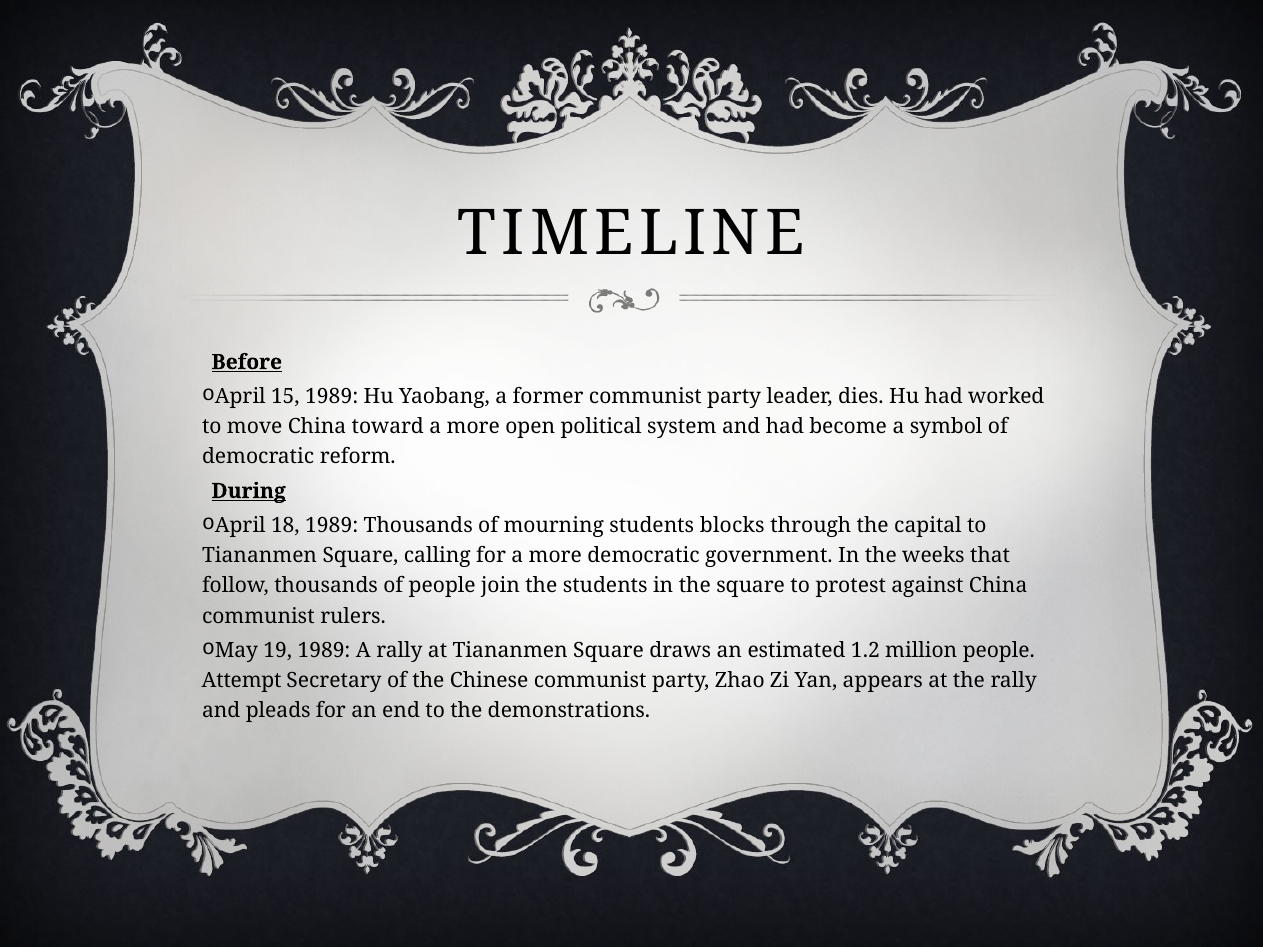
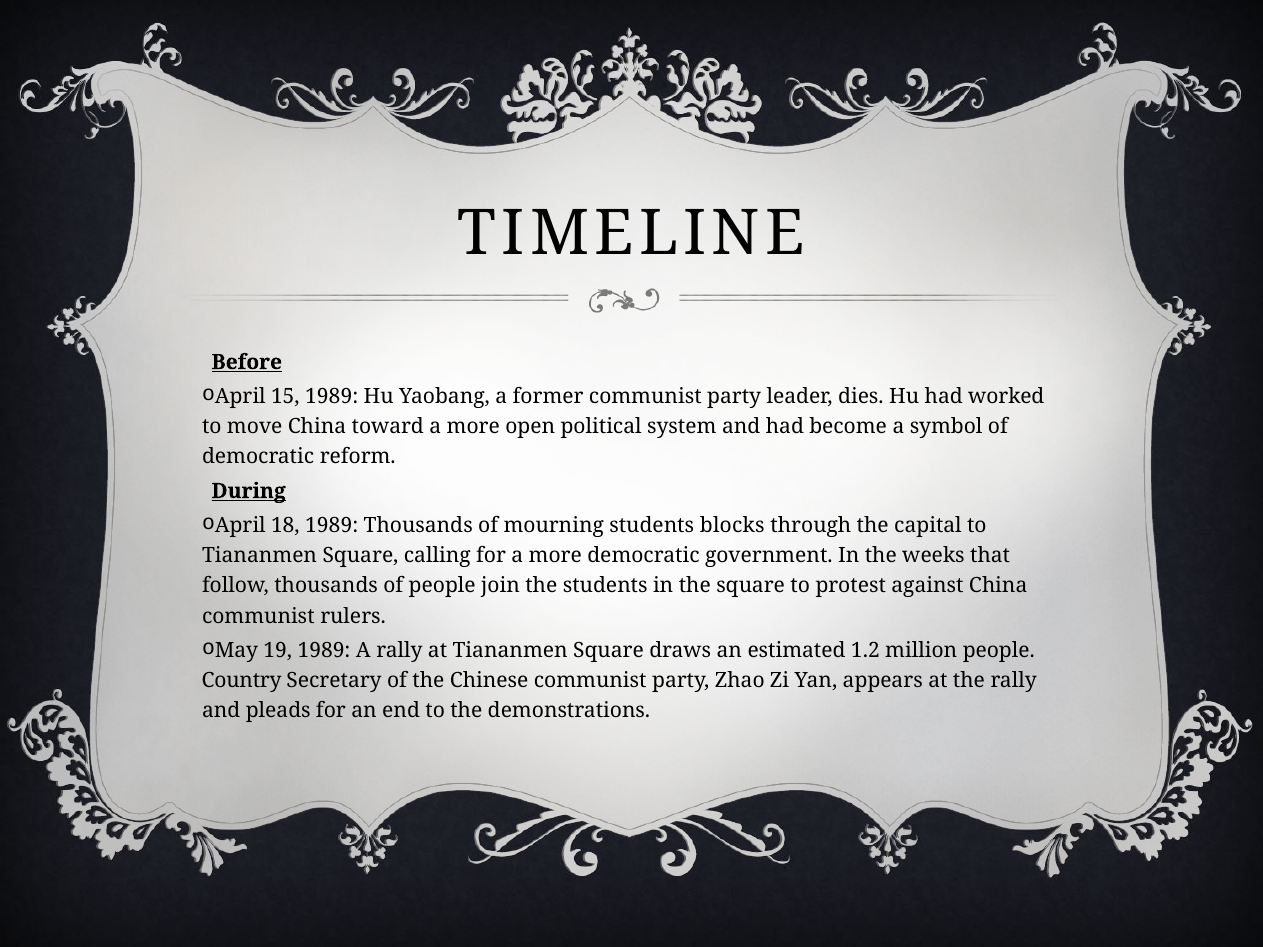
Attempt: Attempt -> Country
